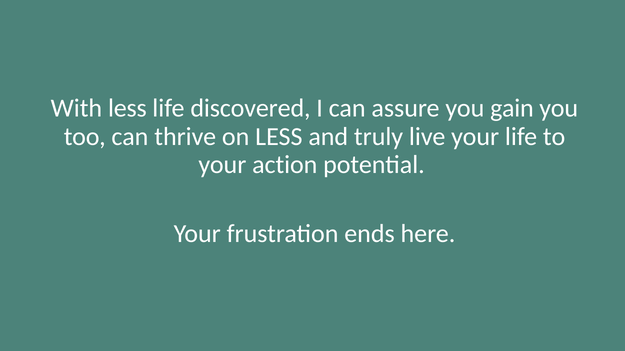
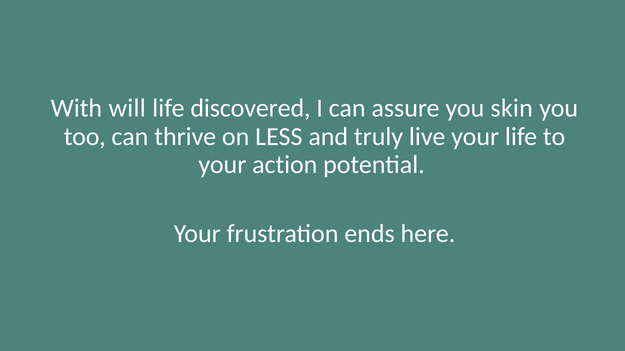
With less: less -> will
gain: gain -> skin
